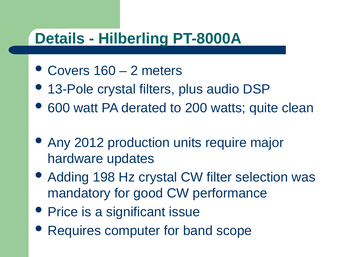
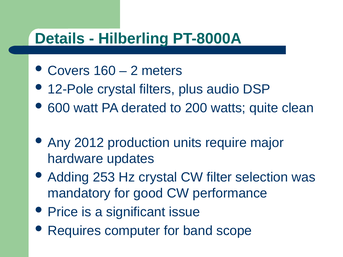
13-Pole: 13-Pole -> 12-Pole
198: 198 -> 253
